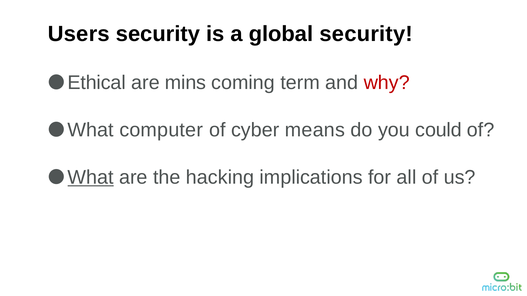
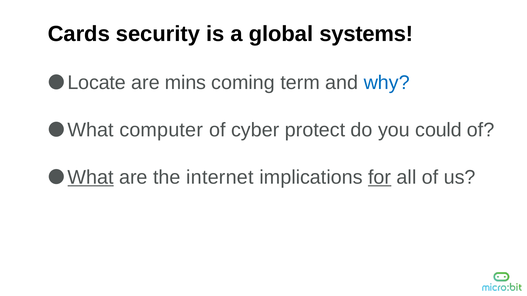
Users: Users -> Cards
global security: security -> systems
Ethical: Ethical -> Locate
why colour: red -> blue
means: means -> protect
hacking: hacking -> internet
for underline: none -> present
